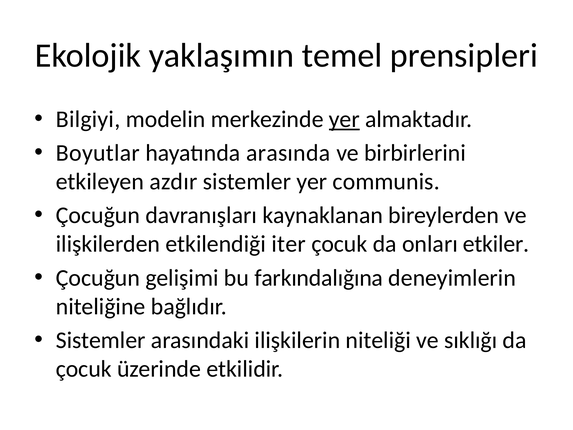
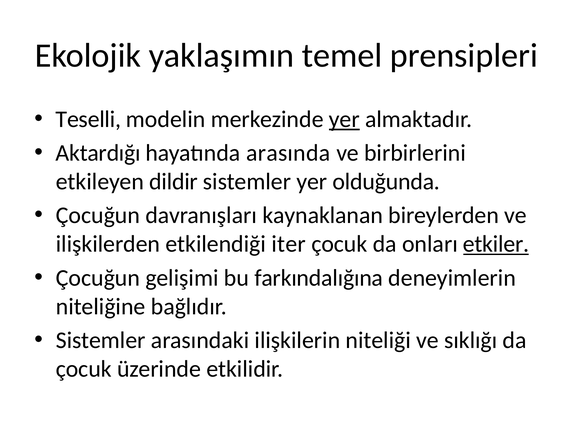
Bilgiyi: Bilgiyi -> Teselli
Boyutlar: Boyutlar -> Aktardığı
azdır: azdır -> dildir
communis: communis -> olduğunda
etkiler underline: none -> present
